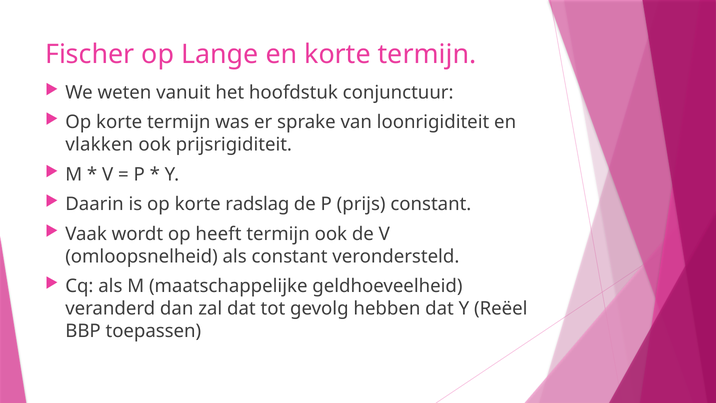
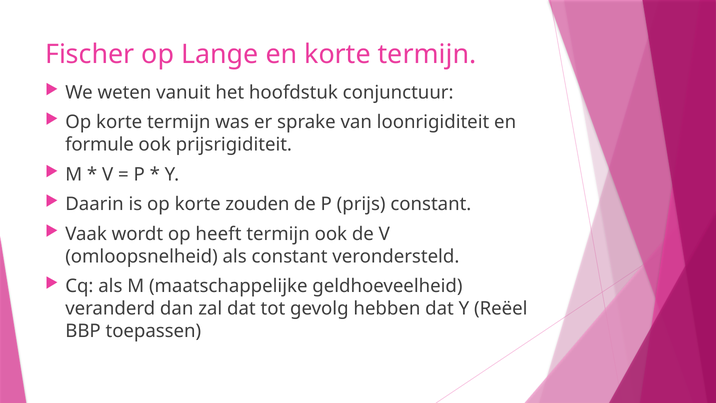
vlakken: vlakken -> formule
radslag: radslag -> zouden
